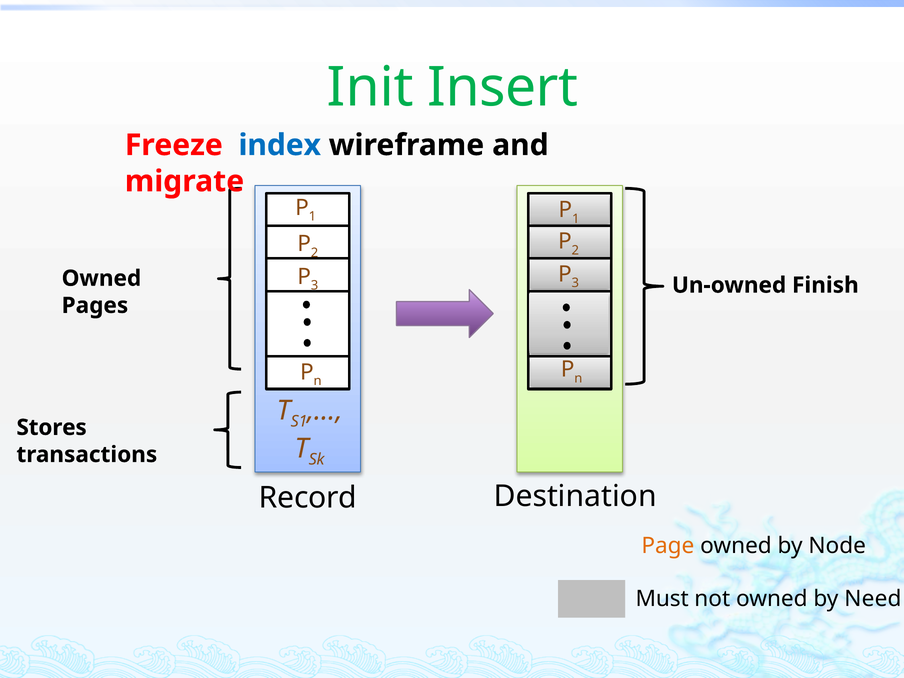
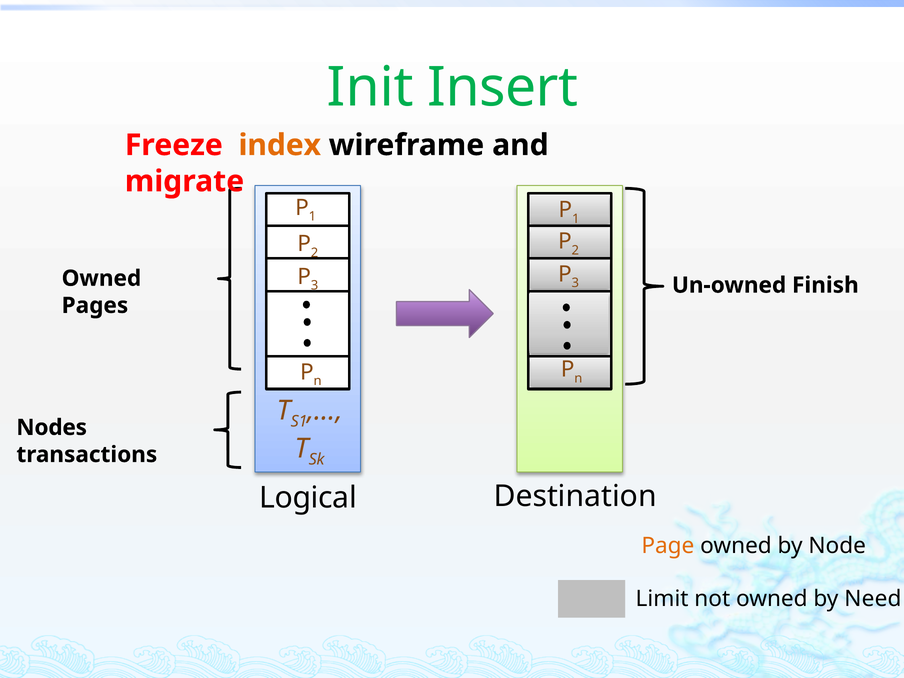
index colour: blue -> orange
Stores: Stores -> Nodes
Record: Record -> Logical
Must: Must -> Limit
